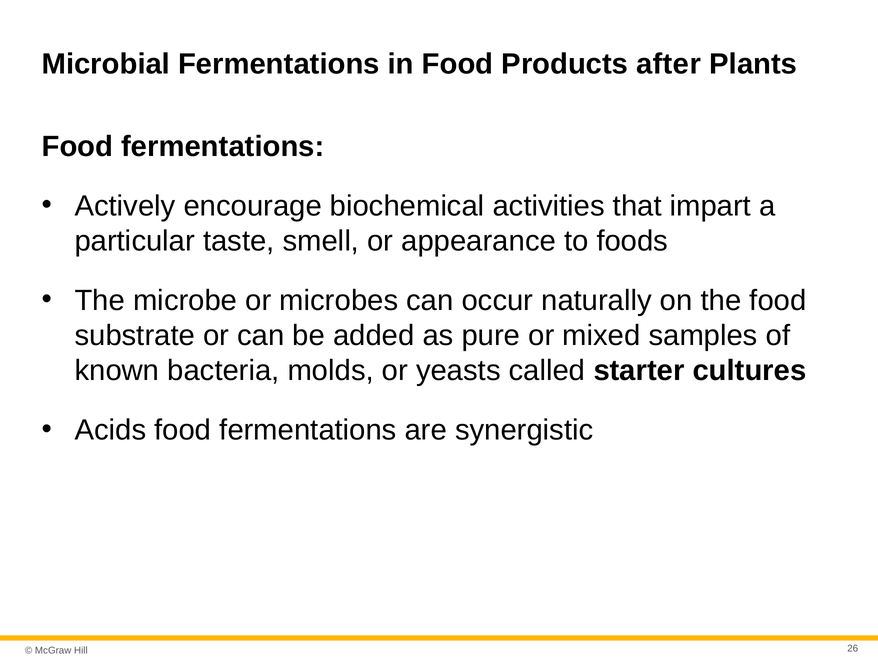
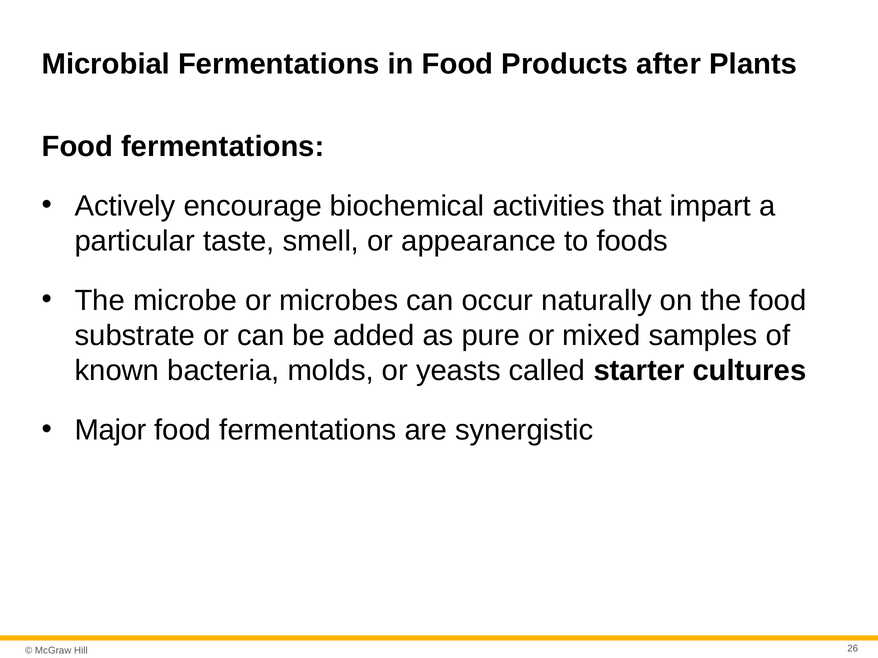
Acids: Acids -> Major
